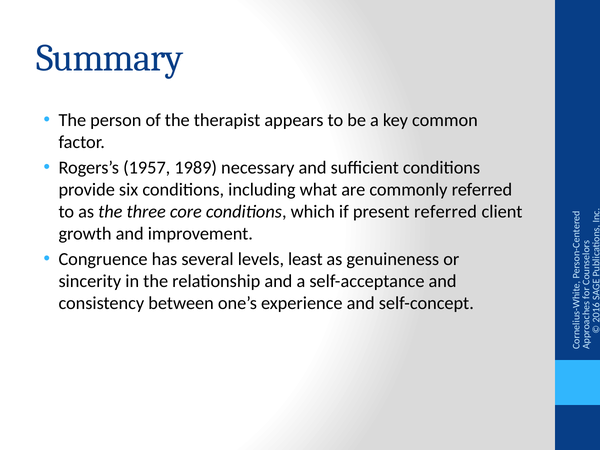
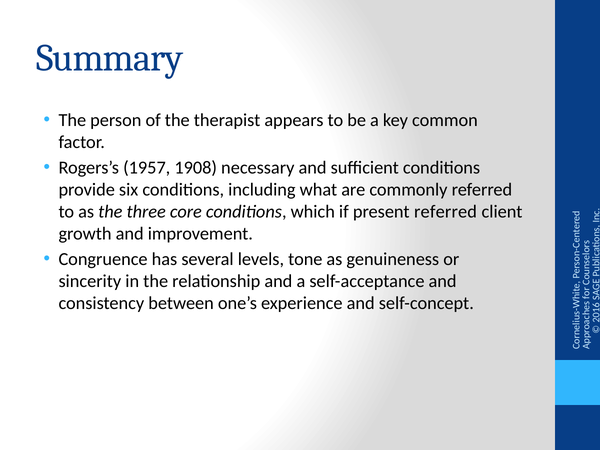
1989: 1989 -> 1908
least: least -> tone
